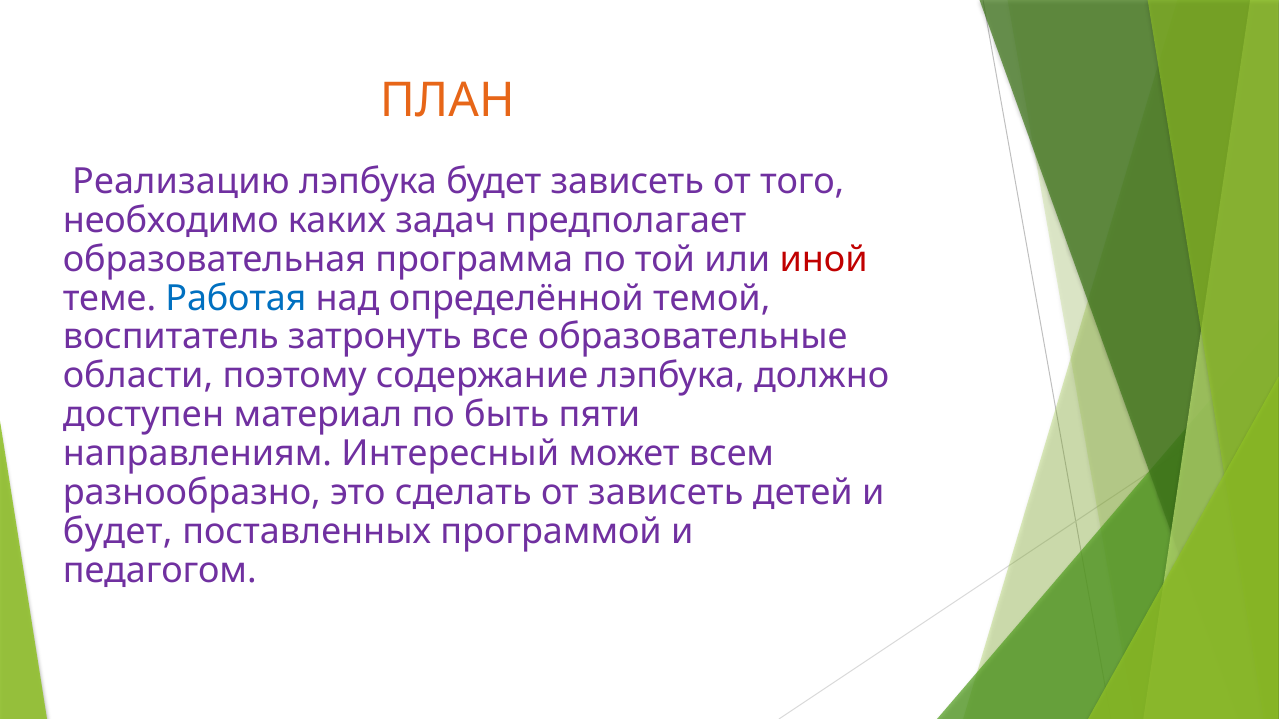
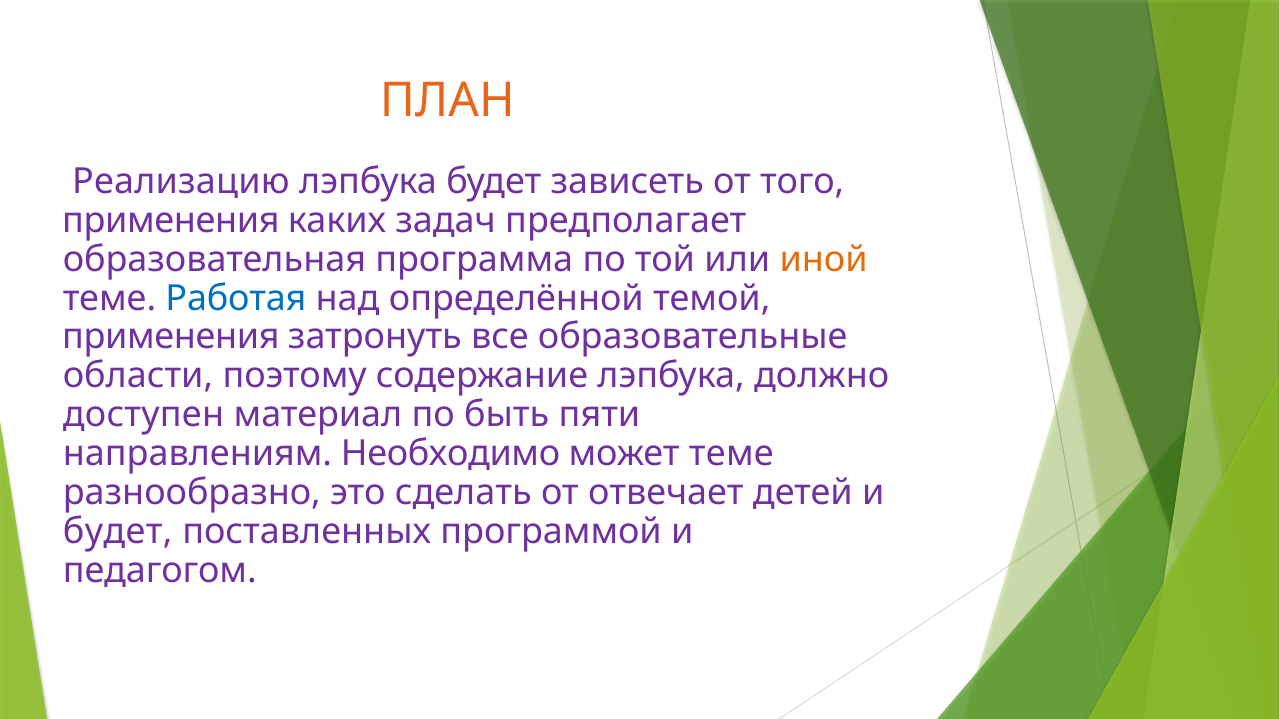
необходимо at (171, 221): необходимо -> применения
иной colour: red -> orange
воспитатель at (171, 337): воспитатель -> применения
Интересный: Интересный -> Необходимо
может всем: всем -> теме
от зависеть: зависеть -> отвечает
